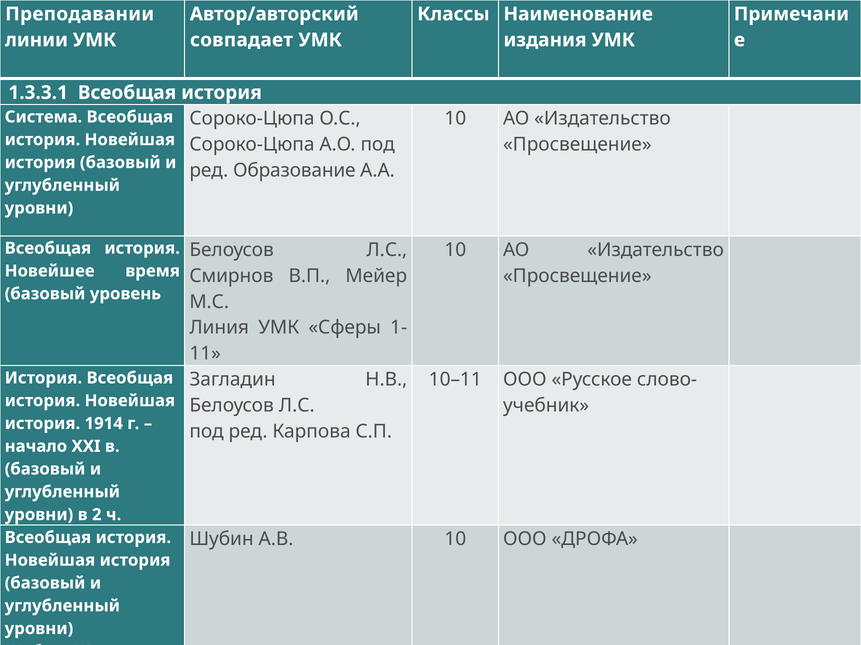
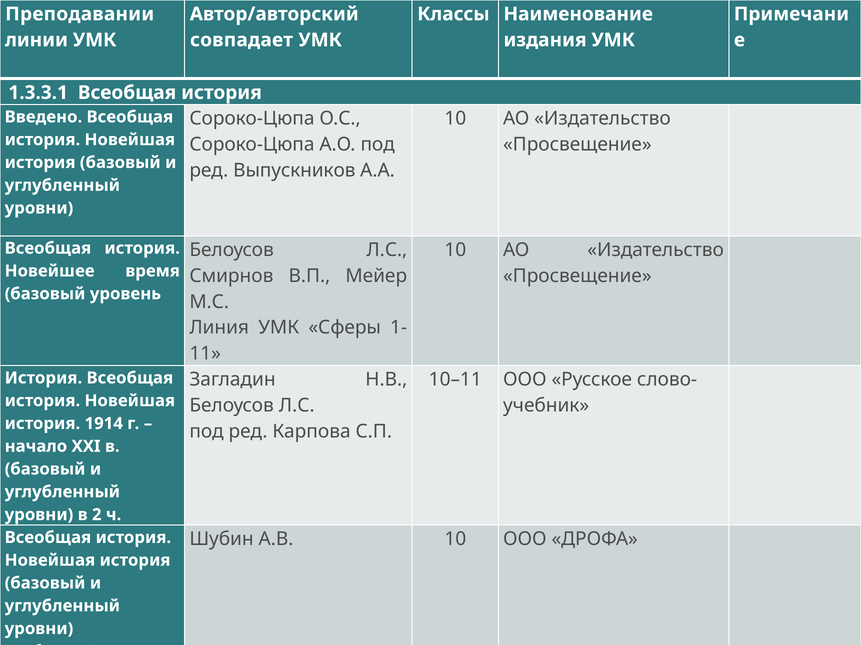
Система: Система -> Введено
Образование: Образование -> Выпускников
